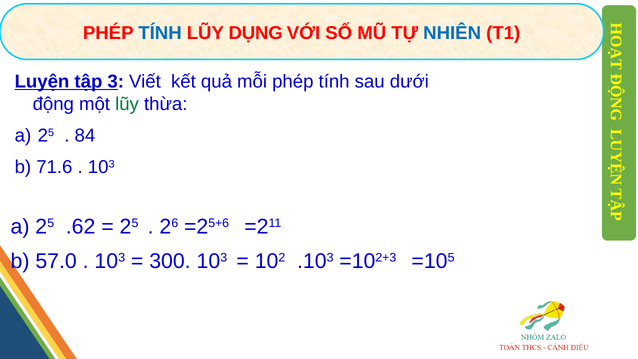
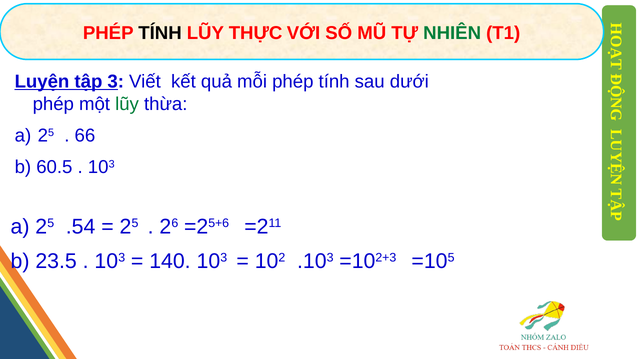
TÍNH at (160, 33) colour: blue -> black
DỤNG: DỤNG -> THỰC
NHIÊN colour: blue -> green
động at (53, 104): động -> phép
84: 84 -> 66
71.6: 71.6 -> 60.5
.62: .62 -> .54
57.0: 57.0 -> 23.5
300: 300 -> 140
